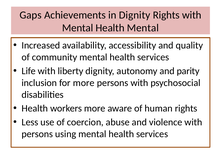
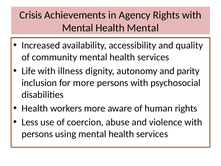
Gaps: Gaps -> Crisis
in Dignity: Dignity -> Agency
liberty: liberty -> illness
